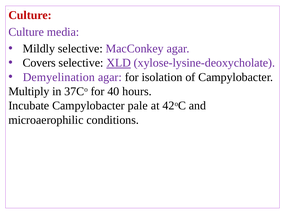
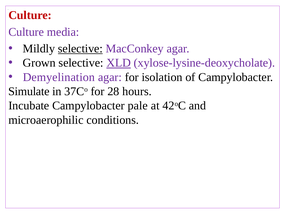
selective at (80, 49) underline: none -> present
Covers: Covers -> Grown
Multiply: Multiply -> Simulate
40: 40 -> 28
